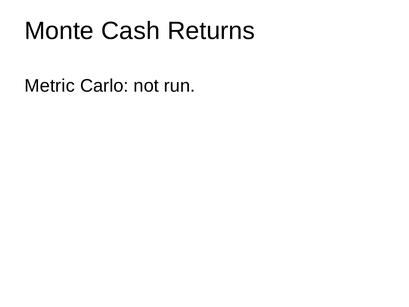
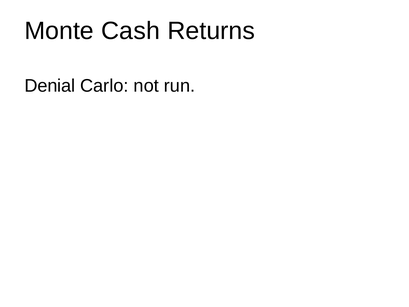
Metric: Metric -> Denial
